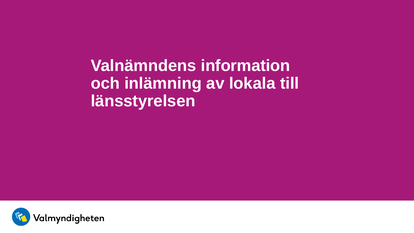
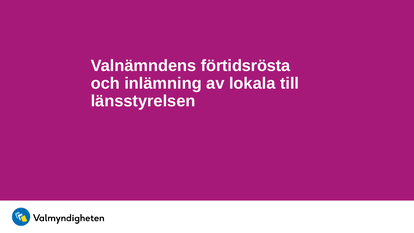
information: information -> förtidsrösta
